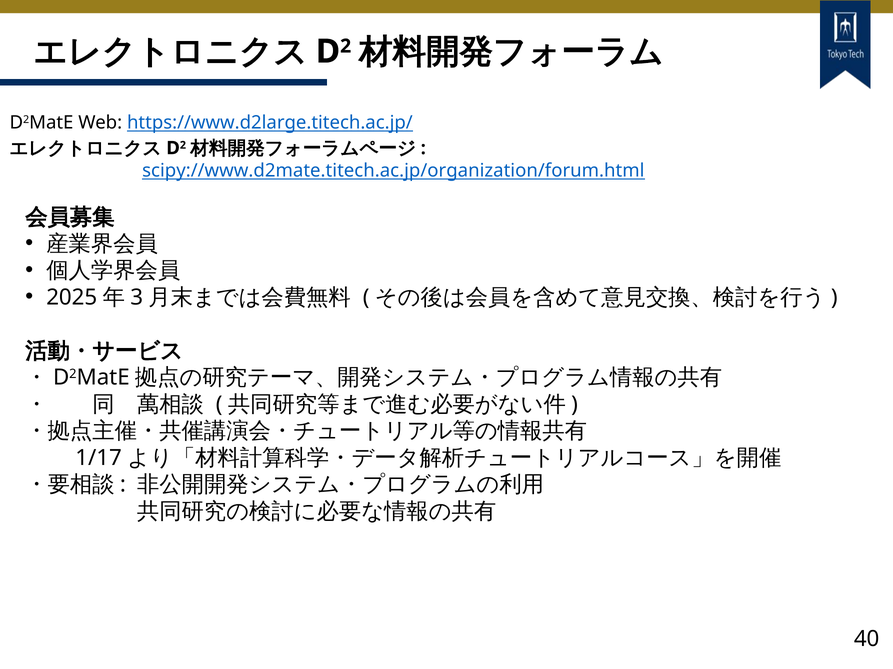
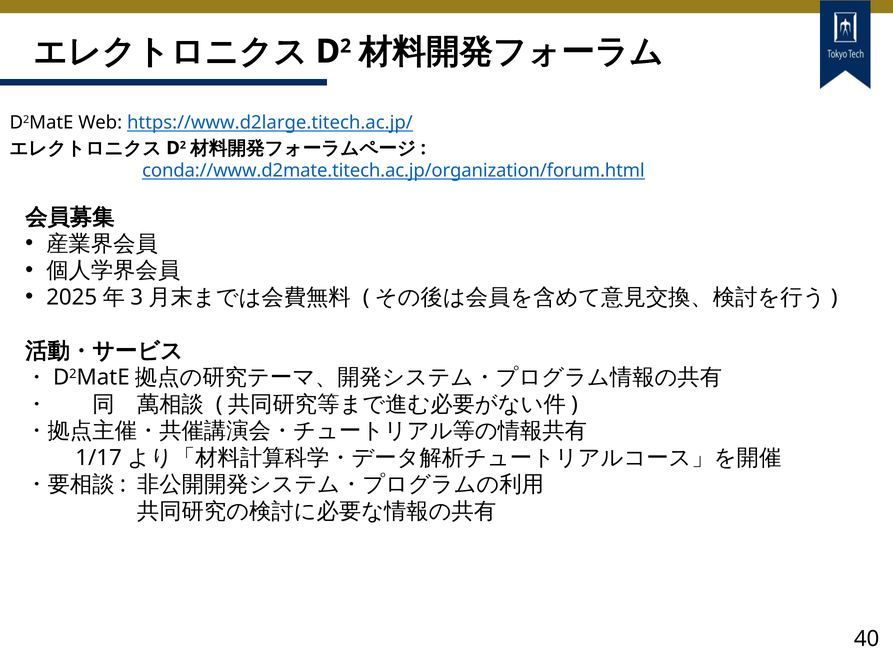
scipy://www.d2mate.titech.ac.jp/organization/forum.html: scipy://www.d2mate.titech.ac.jp/organization/forum.html -> conda://www.d2mate.titech.ac.jp/organization/forum.html
